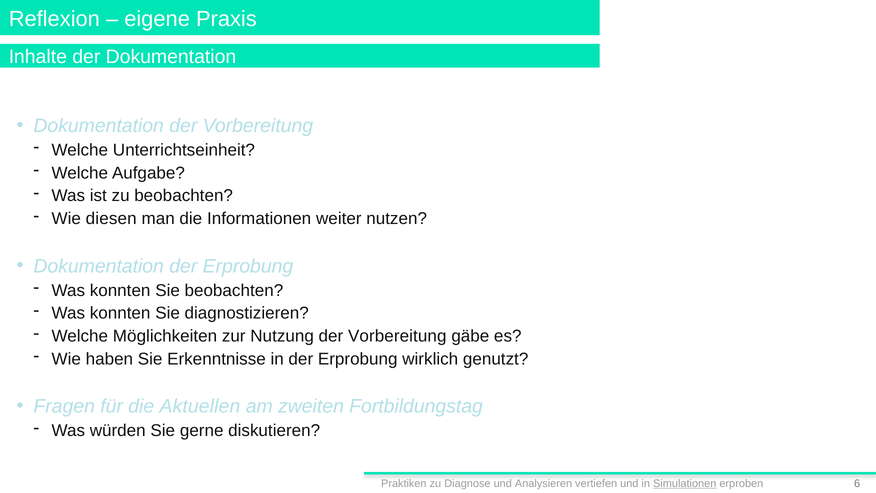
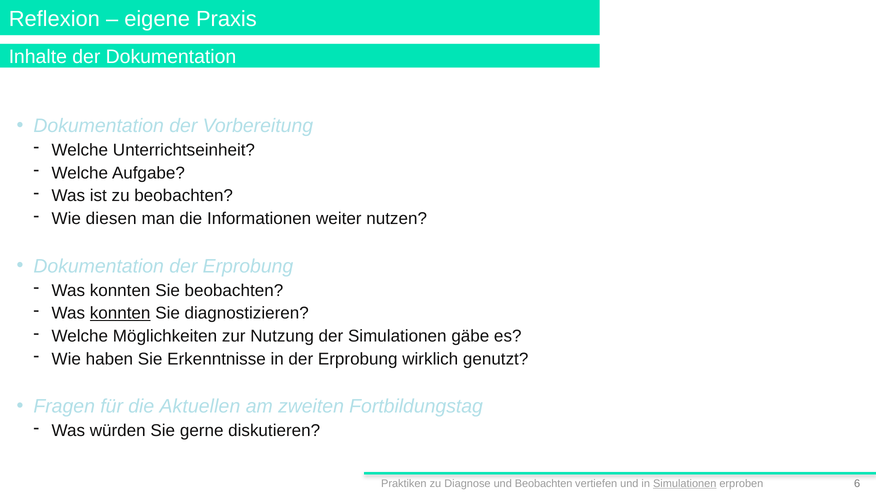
konnten at (120, 313) underline: none -> present
Nutzung der Vorbereitung: Vorbereitung -> Simulationen
und Analysieren: Analysieren -> Beobachten
